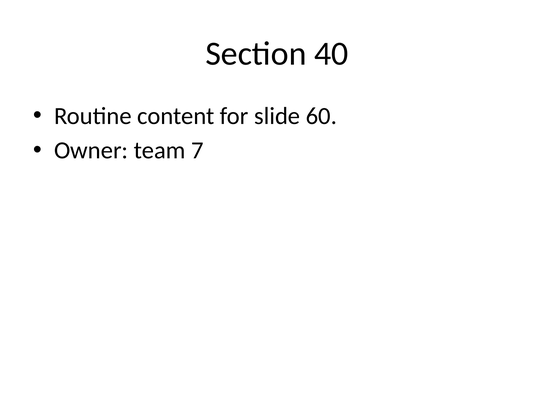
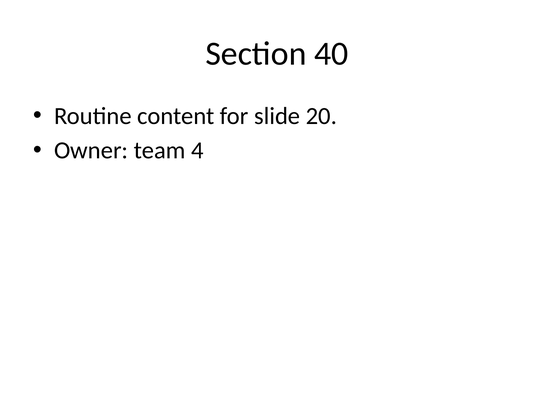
60: 60 -> 20
7: 7 -> 4
